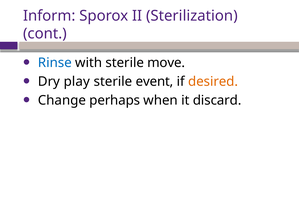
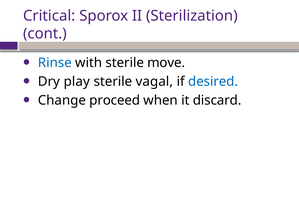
Inform: Inform -> Critical
event: event -> vagal
desired colour: orange -> blue
perhaps: perhaps -> proceed
